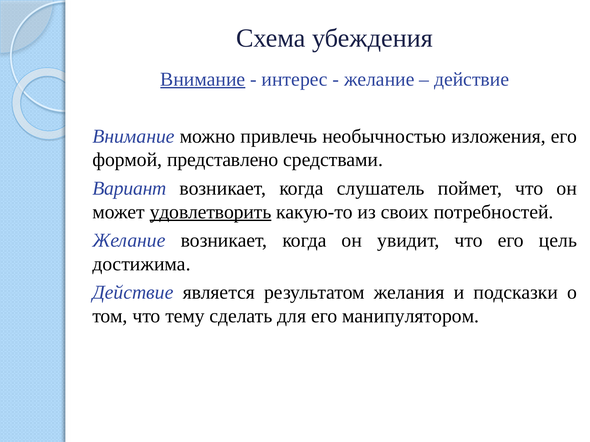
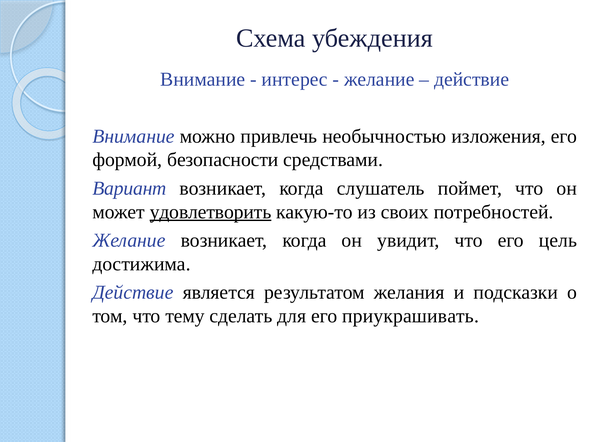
Внимание at (203, 79) underline: present -> none
представлено: представлено -> безопасности
манипулятором: манипулятором -> приукрашивать
